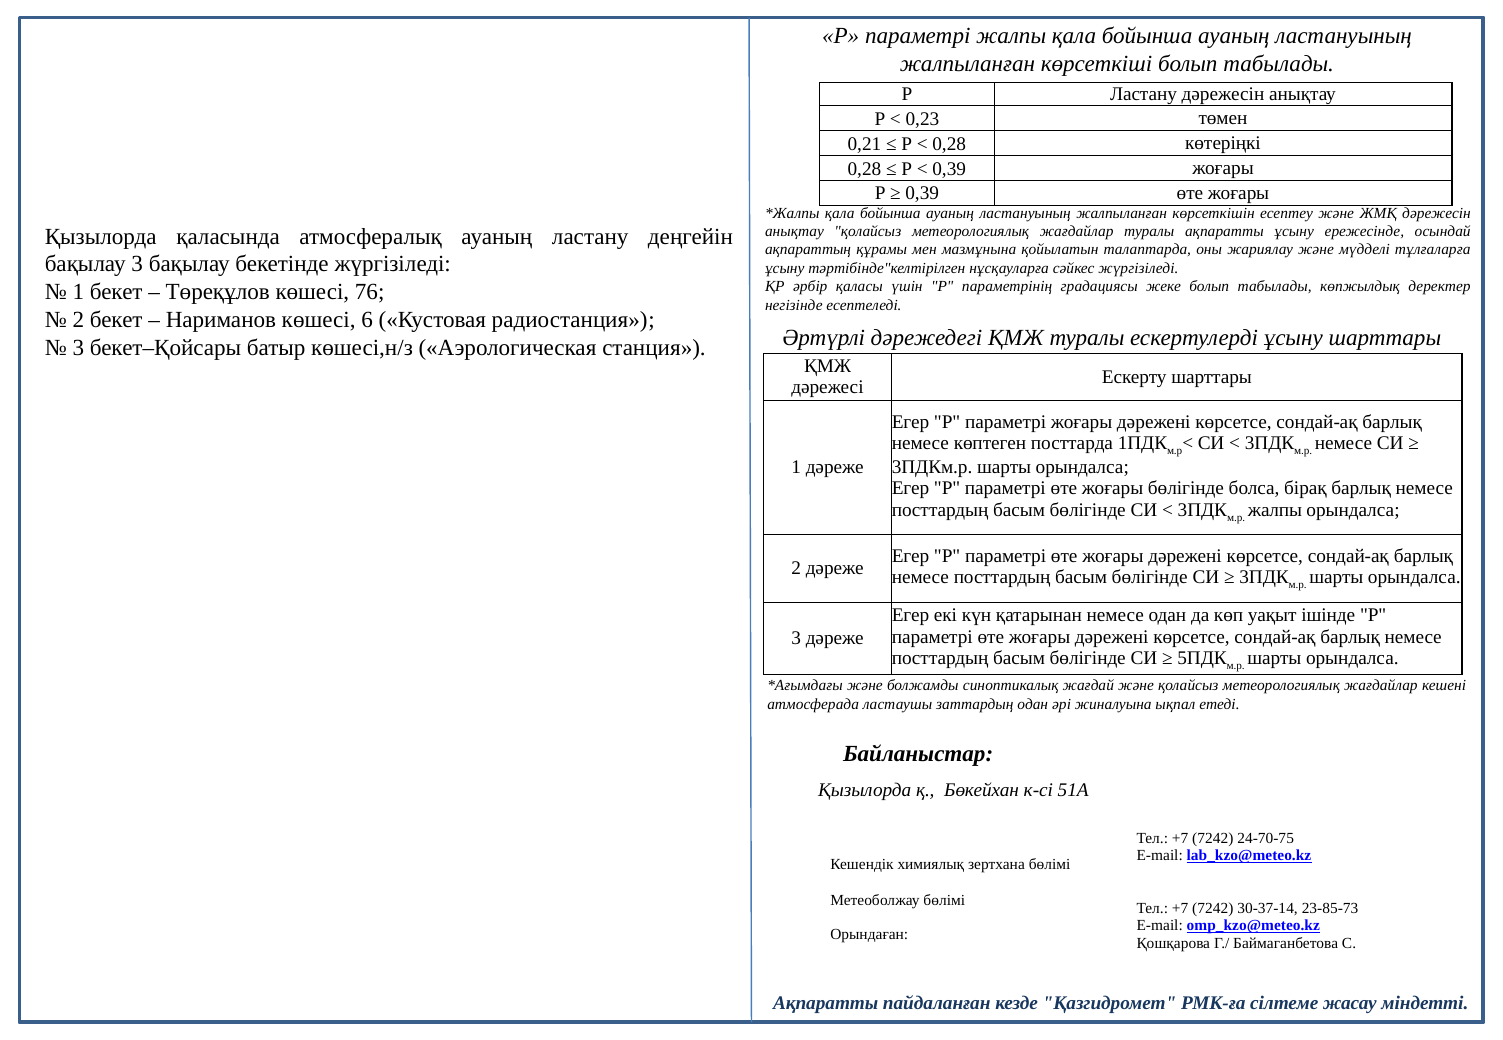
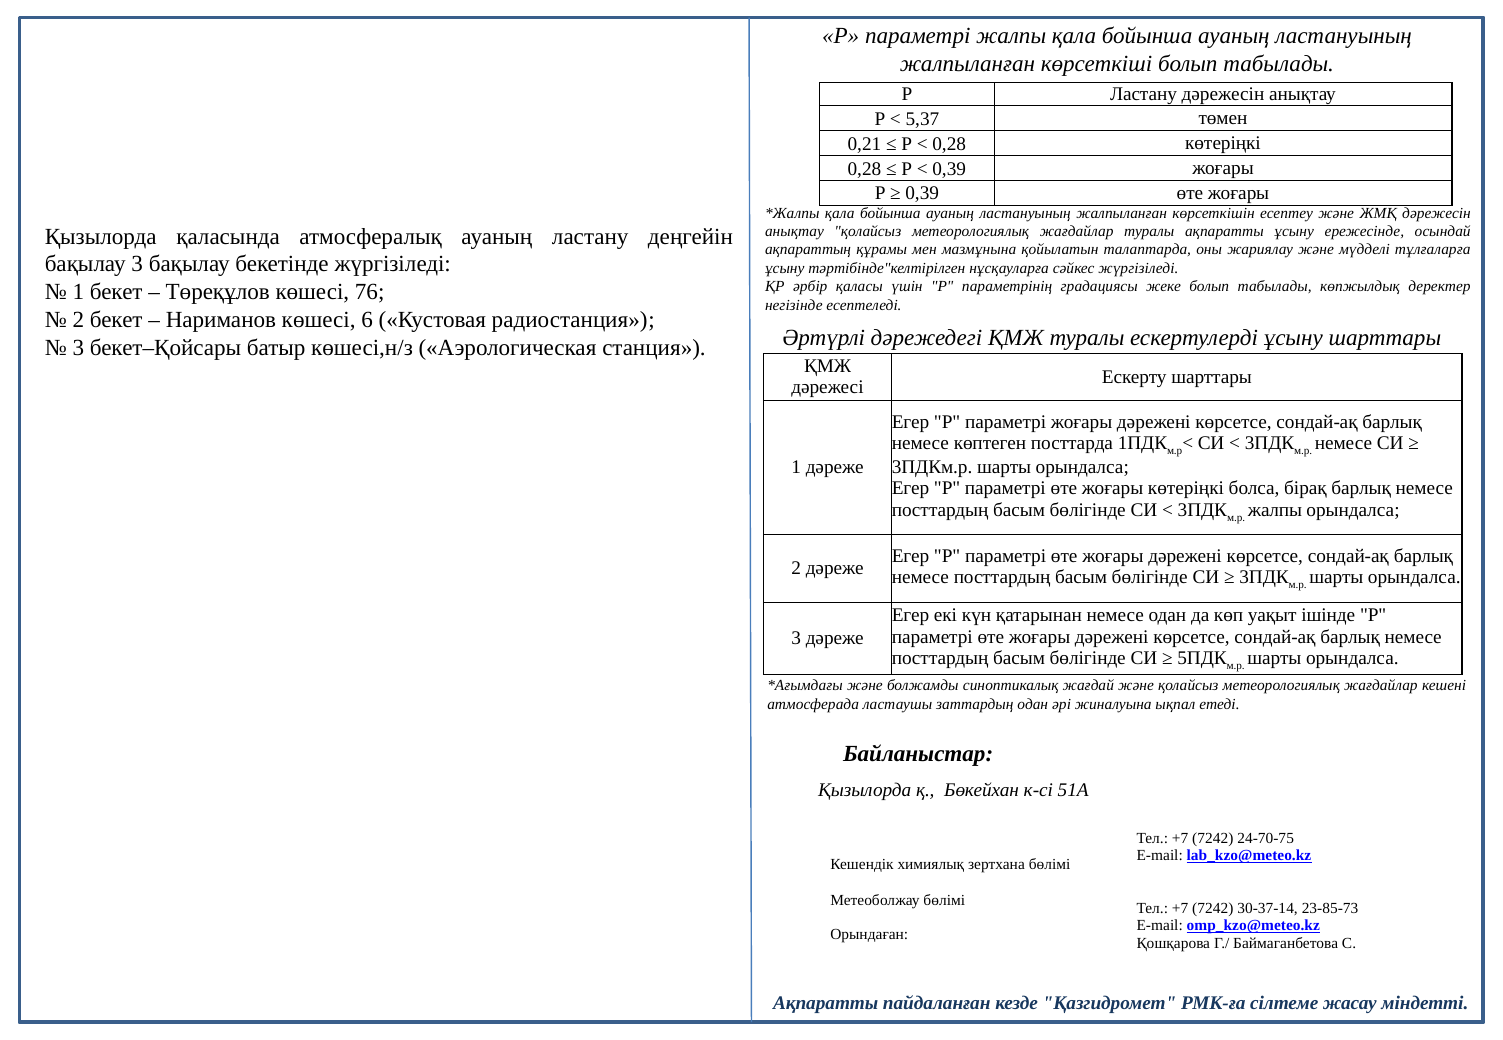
0,23: 0,23 -> 5,37
жоғары бөлігінде: бөлігінде -> көтеріңкі
